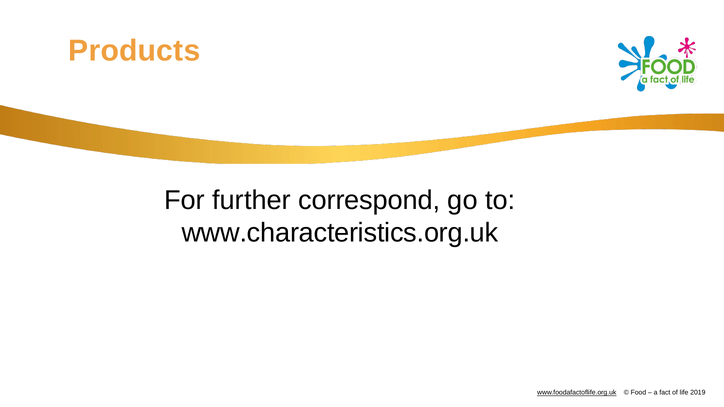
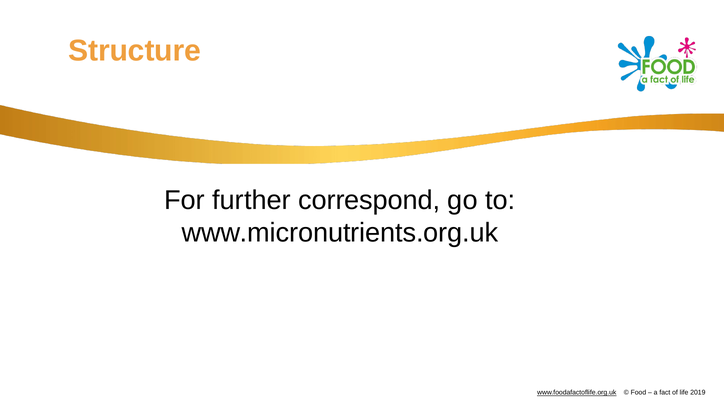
Products: Products -> Structure
www.characteristics.org.uk: www.characteristics.org.uk -> www.micronutrients.org.uk
